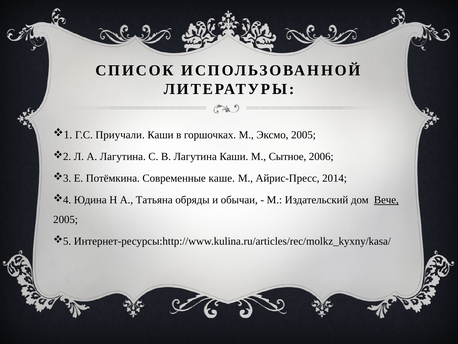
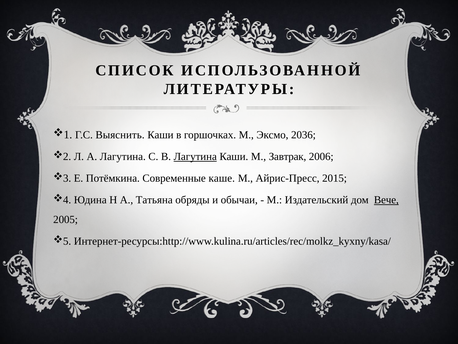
Приучали: Приучали -> Выяснить
Эксмо 2005: 2005 -> 2036
Лагутина at (195, 156) underline: none -> present
Сытное: Сытное -> Завтрак
2014: 2014 -> 2015
